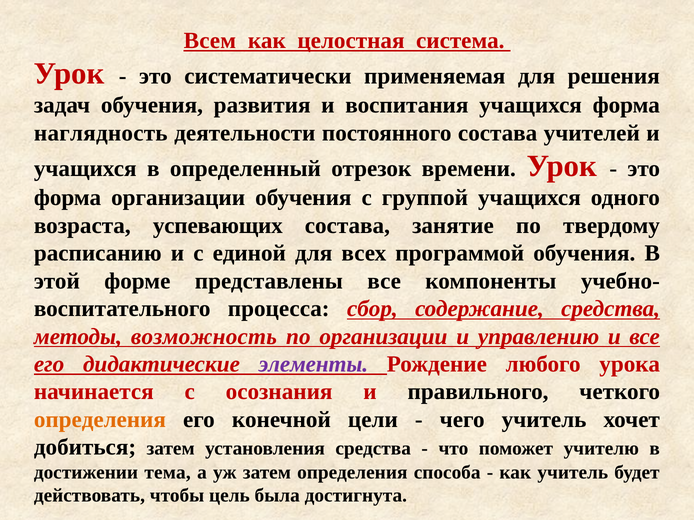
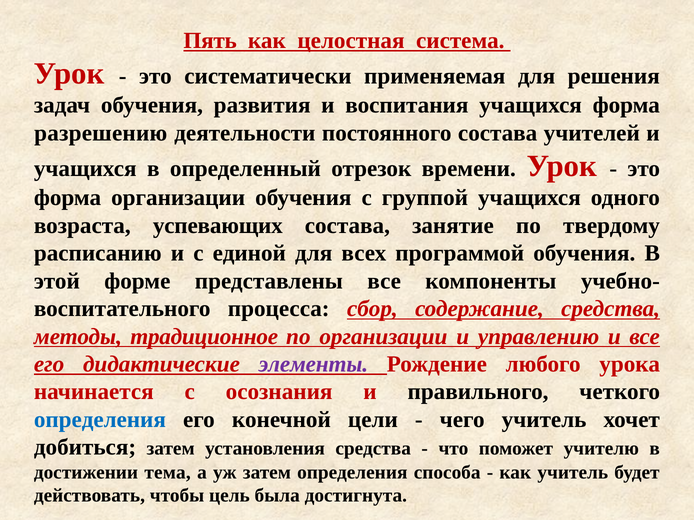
Всем: Всем -> Пять
наглядность: наглядность -> разрешению
возможность: возможность -> традиционное
определения at (100, 420) colour: orange -> blue
